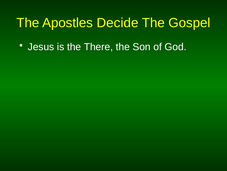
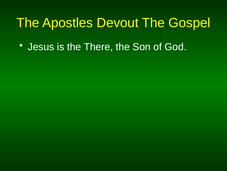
Decide: Decide -> Devout
